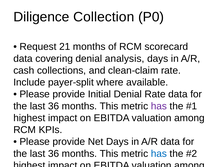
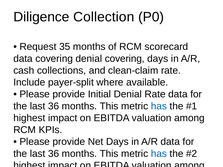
21: 21 -> 35
denial analysis: analysis -> covering
has at (159, 106) colour: purple -> blue
